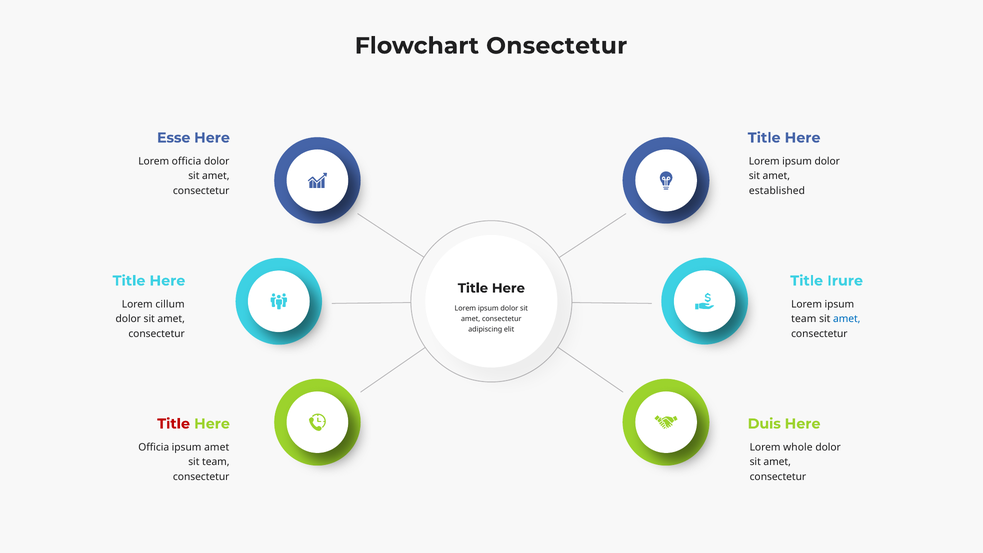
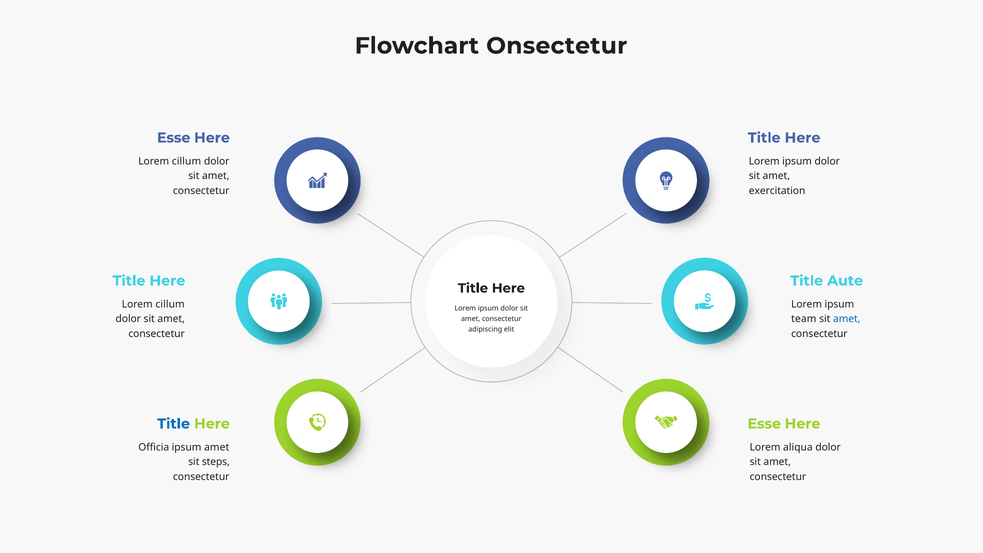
officia at (187, 161): officia -> cillum
established: established -> exercitation
Irure: Irure -> Aute
Title at (174, 424) colour: red -> blue
Duis at (764, 424): Duis -> Esse
whole: whole -> aliqua
sit team: team -> steps
